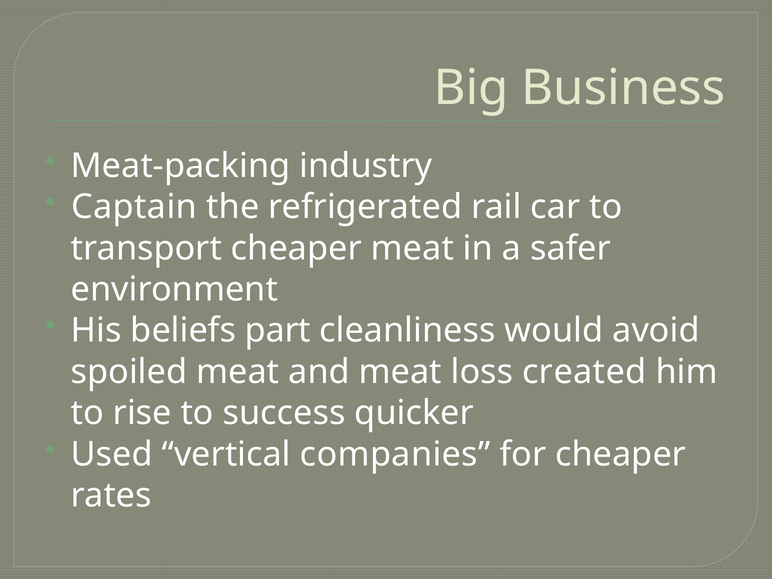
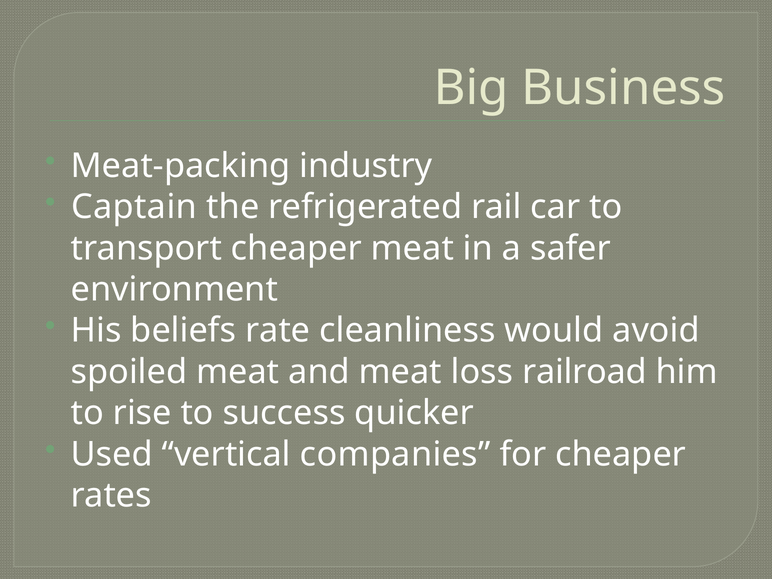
part: part -> rate
created: created -> railroad
